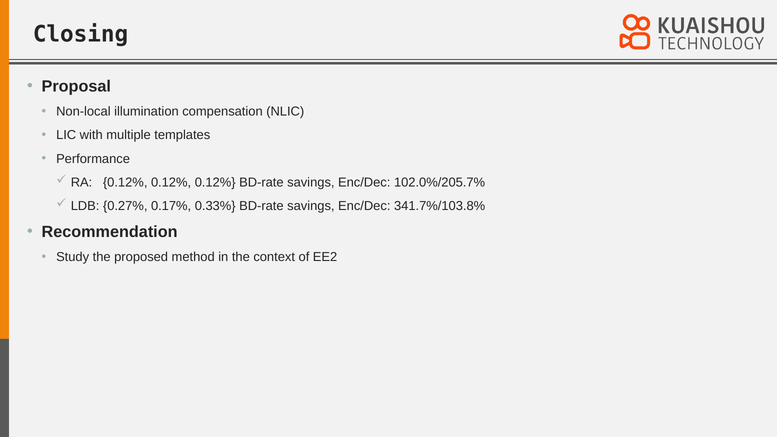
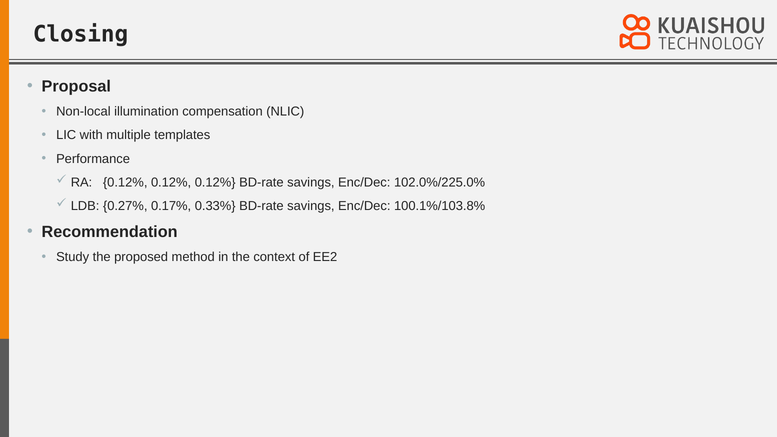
102.0%/205.7%: 102.0%/205.7% -> 102.0%/225.0%
341.7%/103.8%: 341.7%/103.8% -> 100.1%/103.8%
